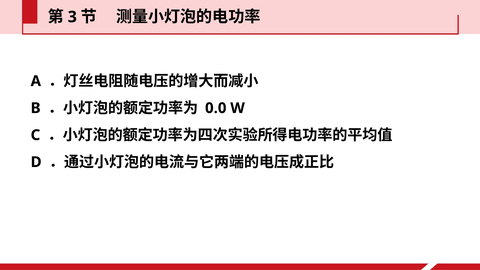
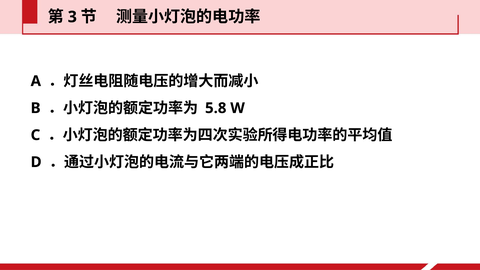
0.0: 0.0 -> 5.8
